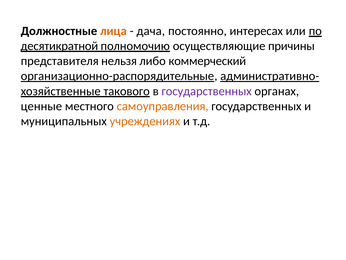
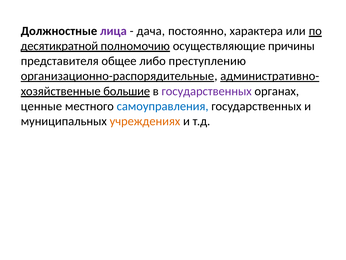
лица colour: orange -> purple
интересах: интересах -> характера
нельзя: нельзя -> общее
коммерческий: коммерческий -> преступлению
такового: такового -> большие
самоуправления colour: orange -> blue
